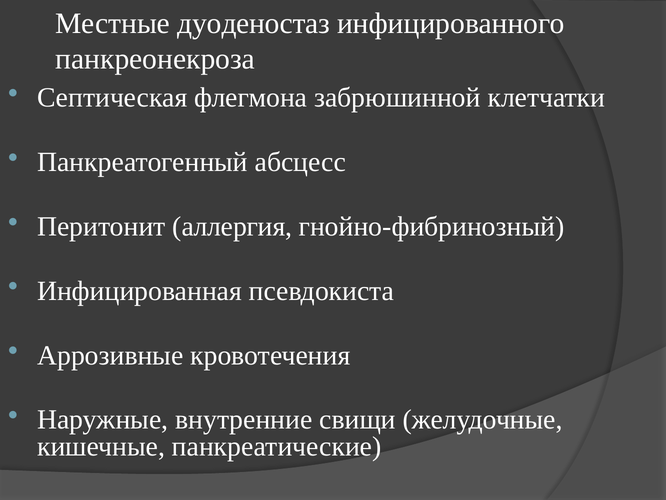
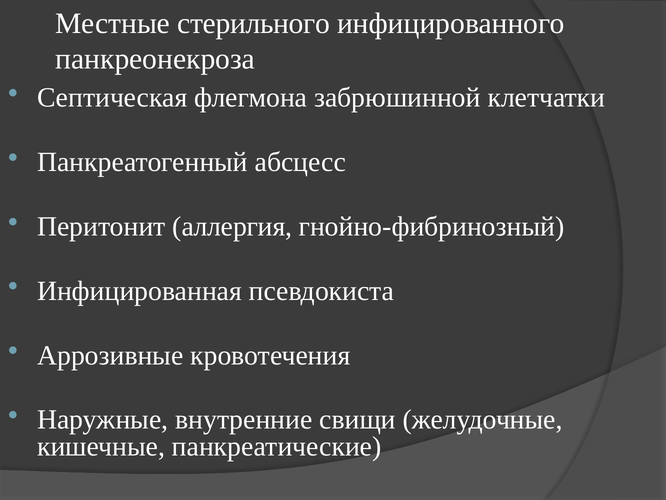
дуоденостаз: дуоденостаз -> стерильного
